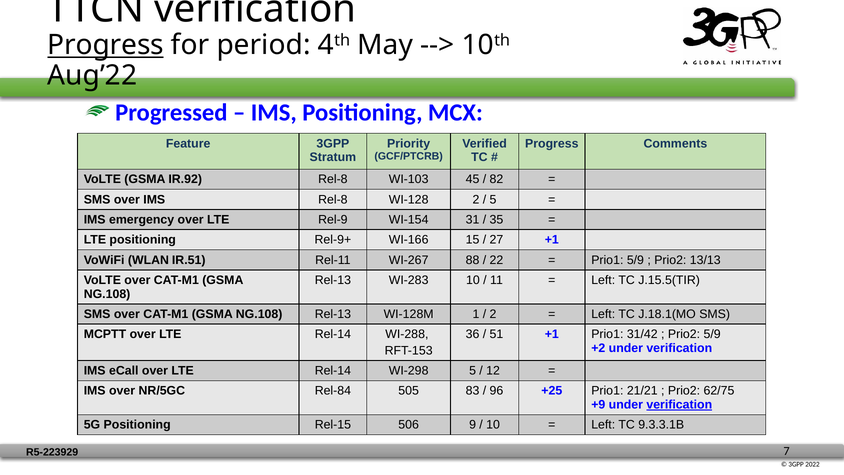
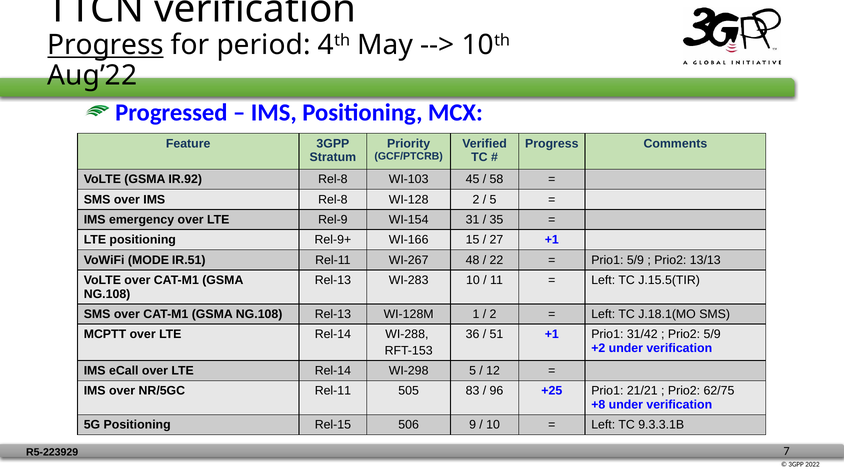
82: 82 -> 58
WLAN: WLAN -> MODE
88: 88 -> 48
NR/5GC Rel-84: Rel-84 -> Rel-11
+9: +9 -> +8
verification at (679, 405) underline: present -> none
